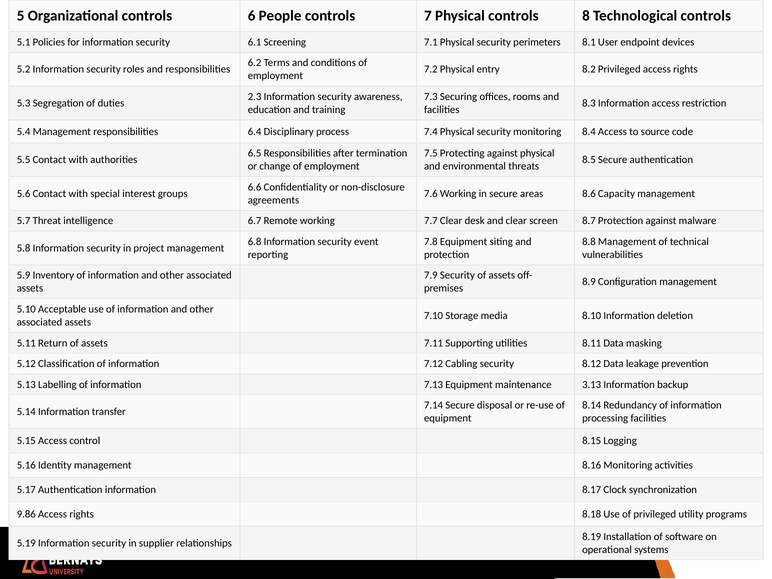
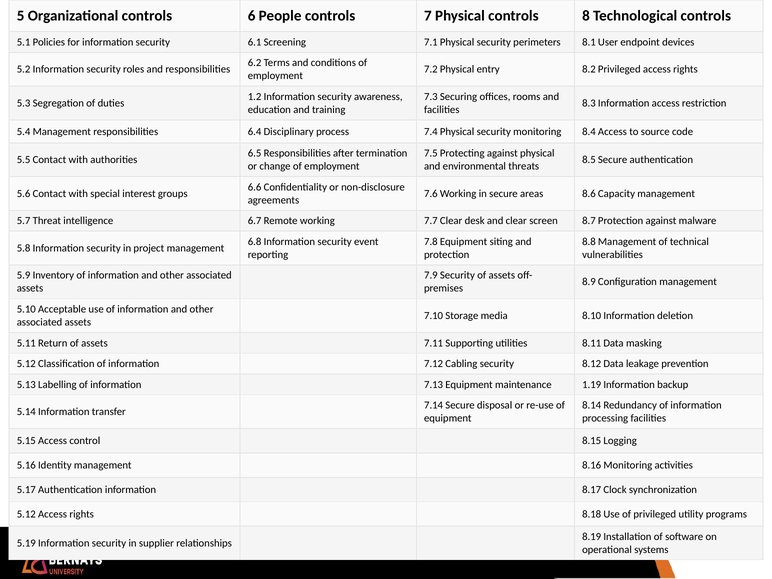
2.3: 2.3 -> 1.2
3.13: 3.13 -> 1.19
9.86 at (26, 514): 9.86 -> 5.12
